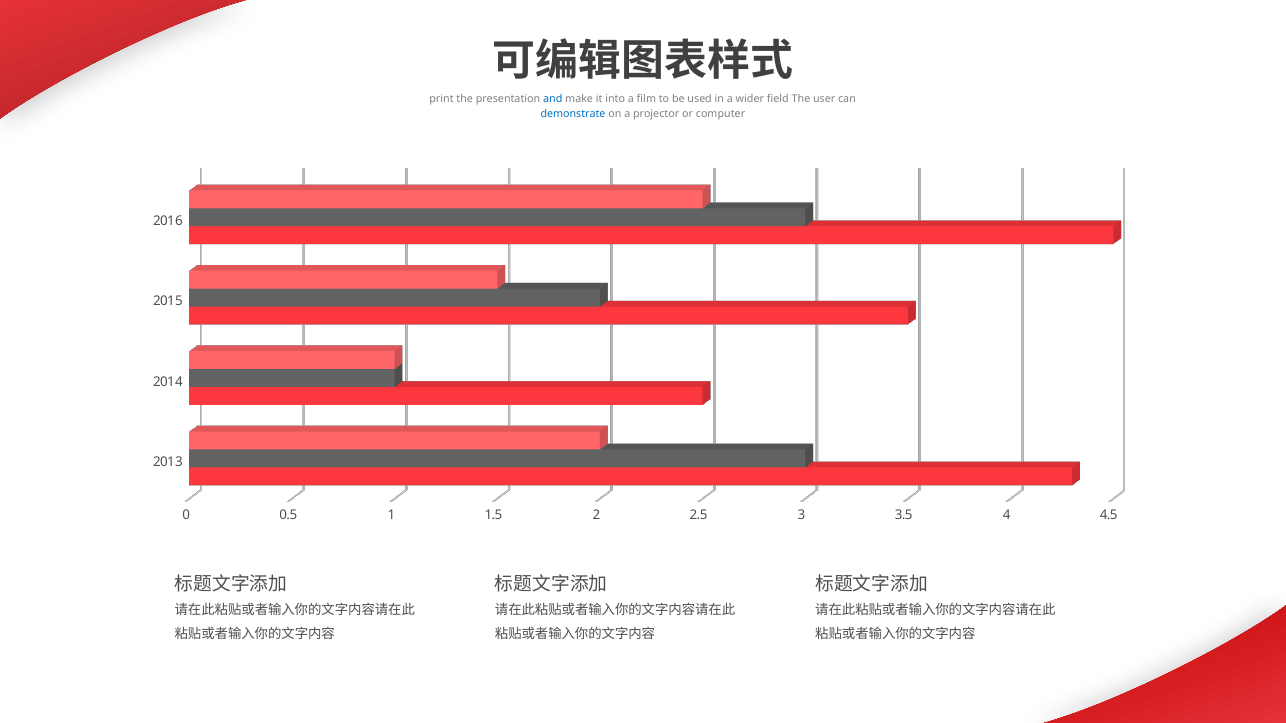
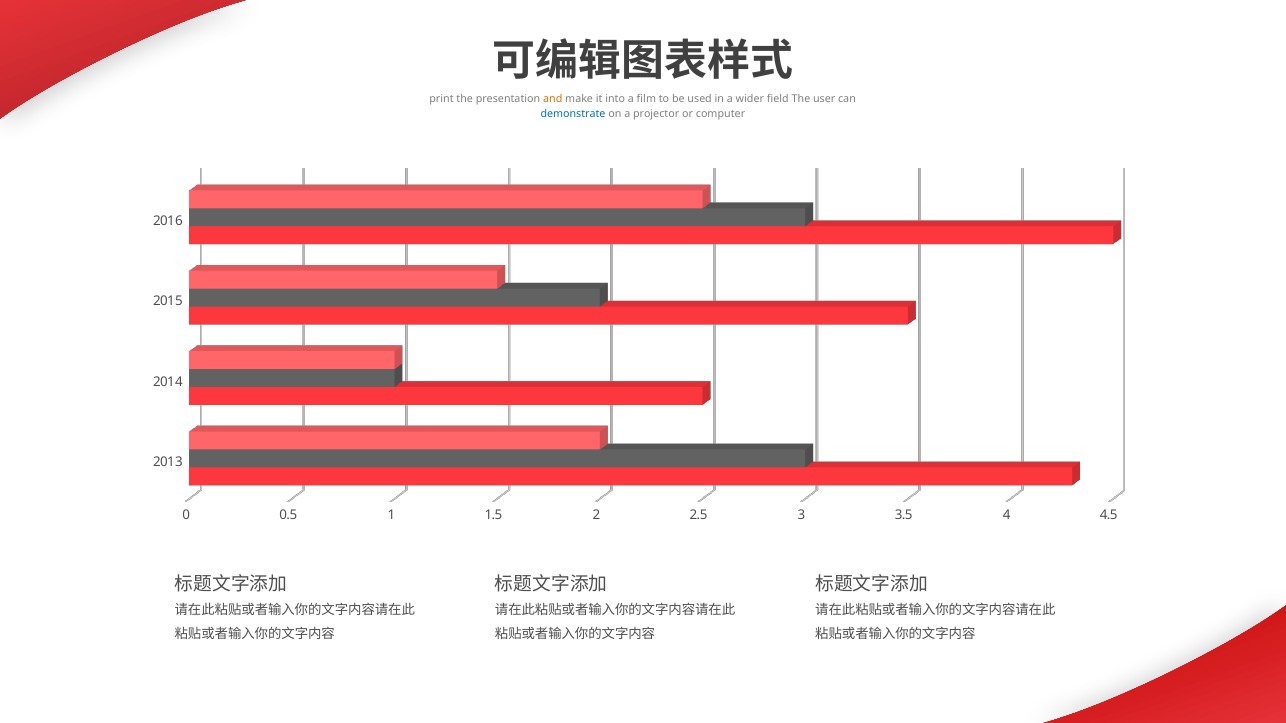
and colour: blue -> orange
